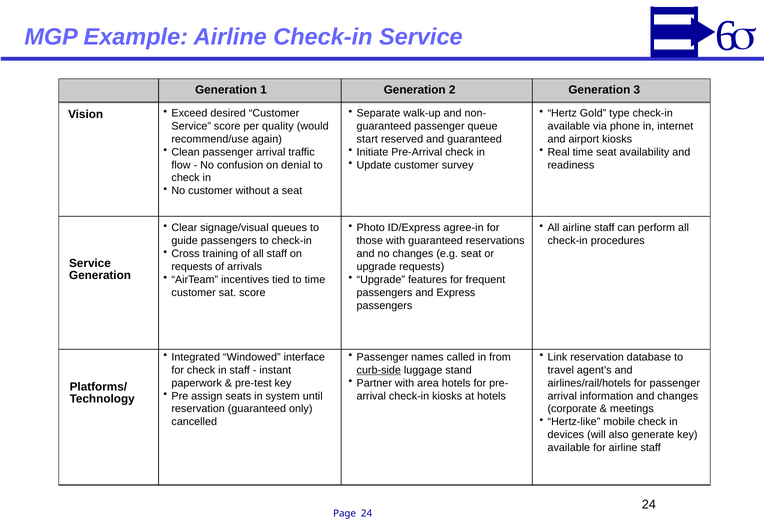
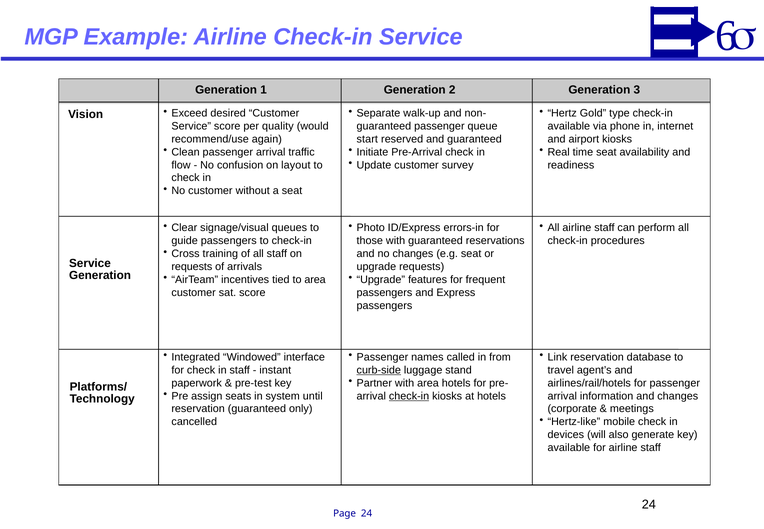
denial: denial -> layout
agree-in: agree-in -> errors-in
to time: time -> area
check-in at (409, 396) underline: none -> present
